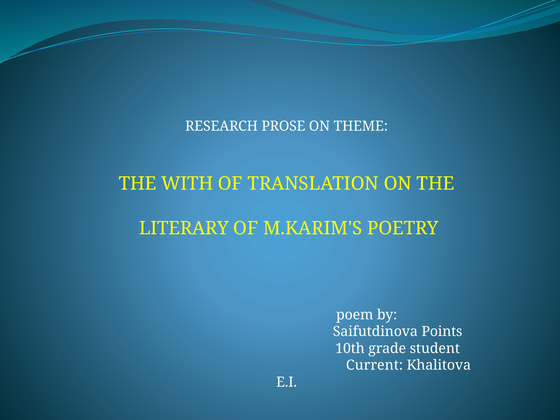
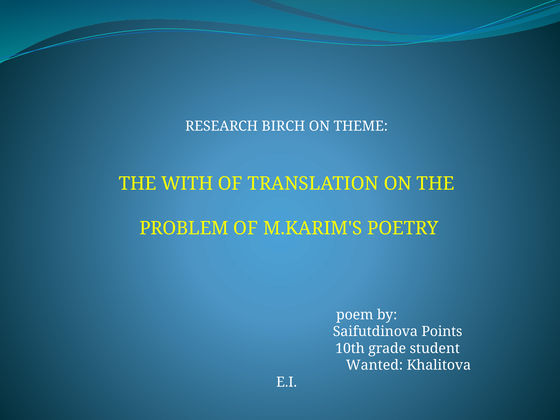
PROSE: PROSE -> BIRCH
LITERARY: LITERARY -> PROBLEM
Current: Current -> Wanted
